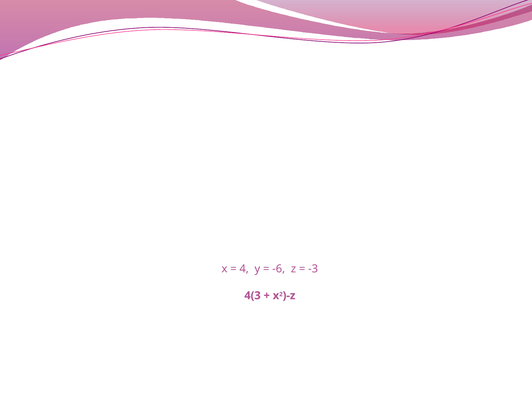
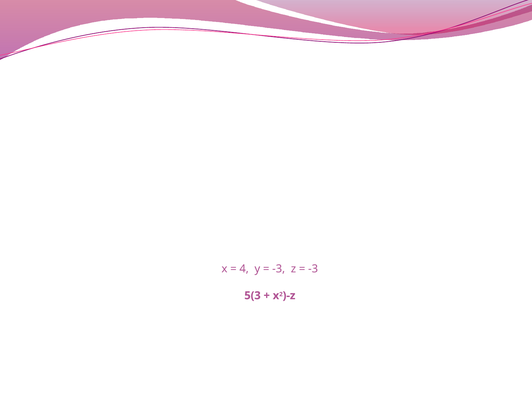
-6 at (279, 269): -6 -> -3
4(3: 4(3 -> 5(3
